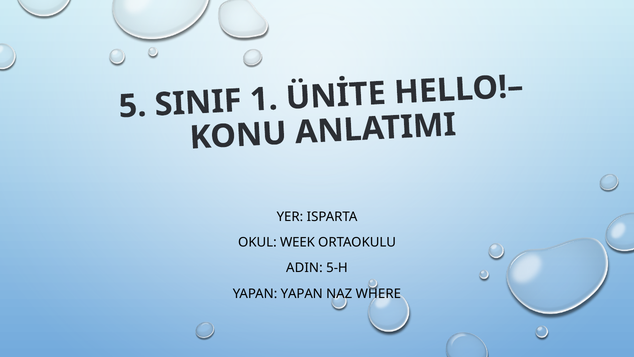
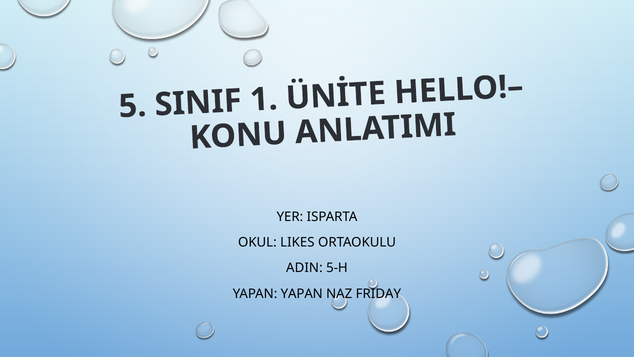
WEEK: WEEK -> LIKES
WHERE: WHERE -> FRIDAY
